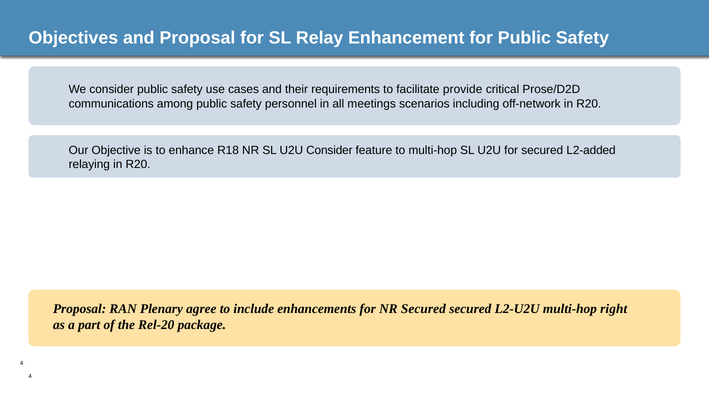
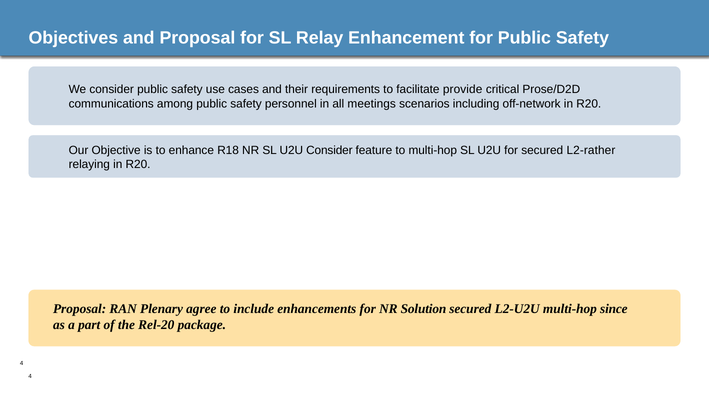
L2-added: L2-added -> L2-rather
NR Secured: Secured -> Solution
right: right -> since
